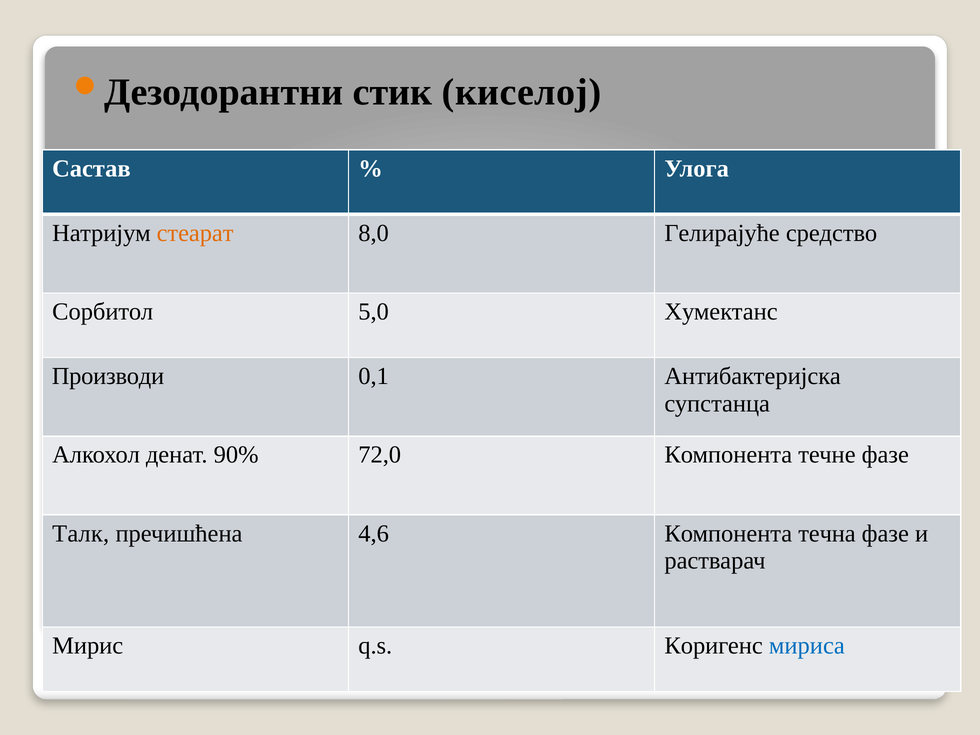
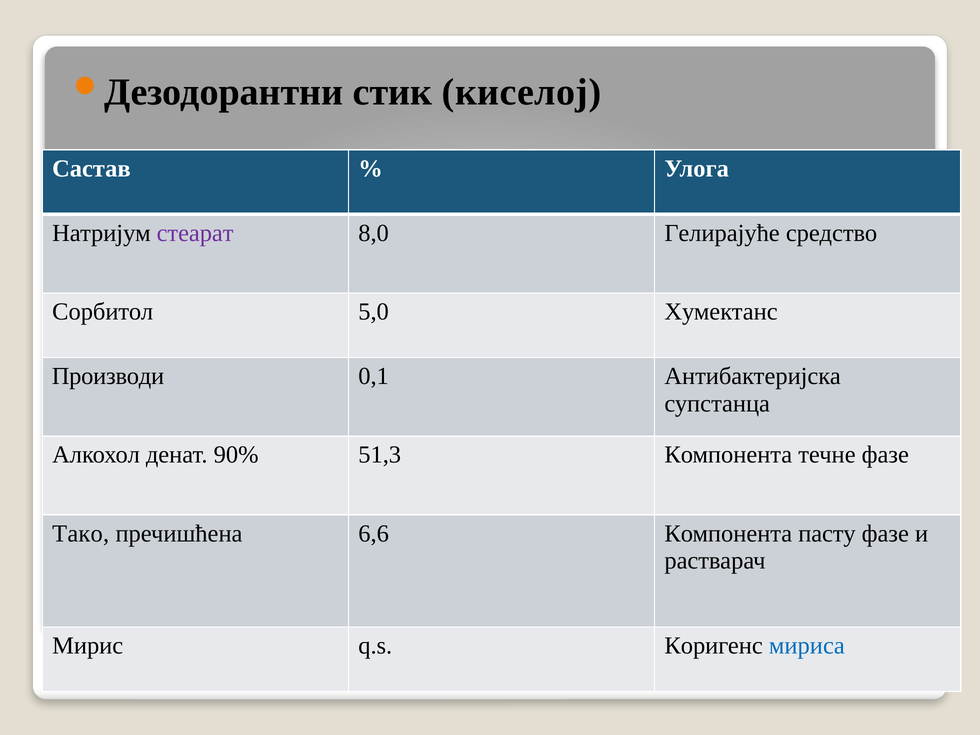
стеарат colour: orange -> purple
72,0: 72,0 -> 51,3
Талк: Талк -> Тако
4,6: 4,6 -> 6,6
течна: течна -> пасту
